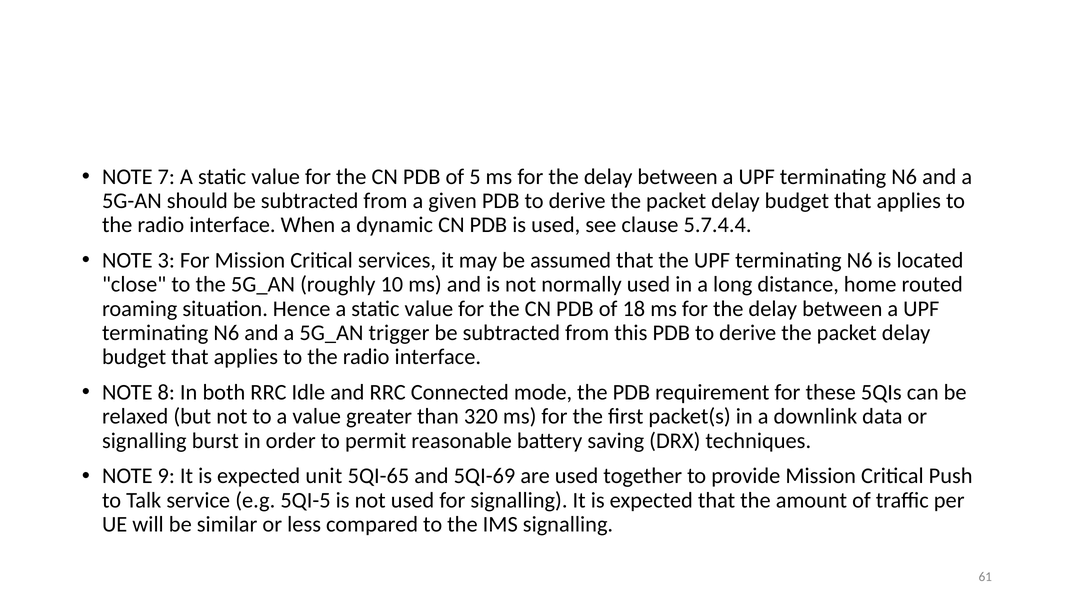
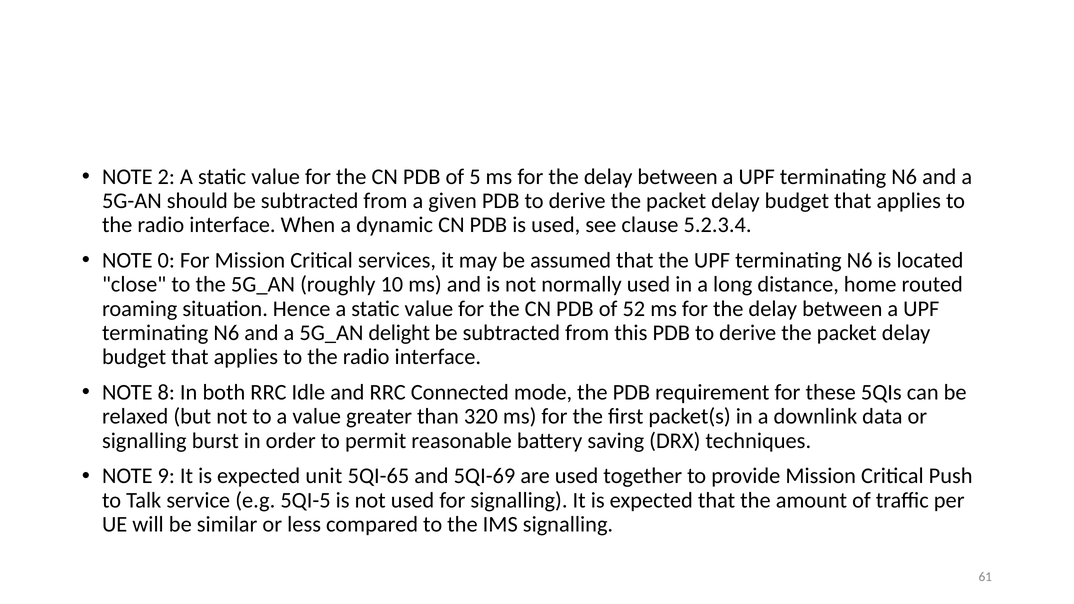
7: 7 -> 2
5.7.4.4: 5.7.4.4 -> 5.2.3.4
3: 3 -> 0
18: 18 -> 52
trigger: trigger -> delight
